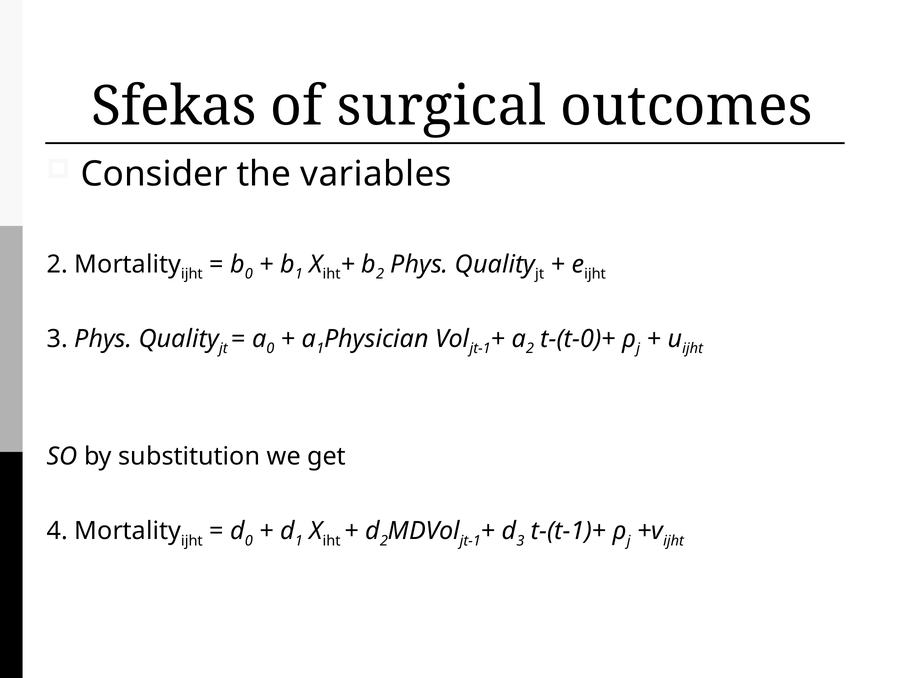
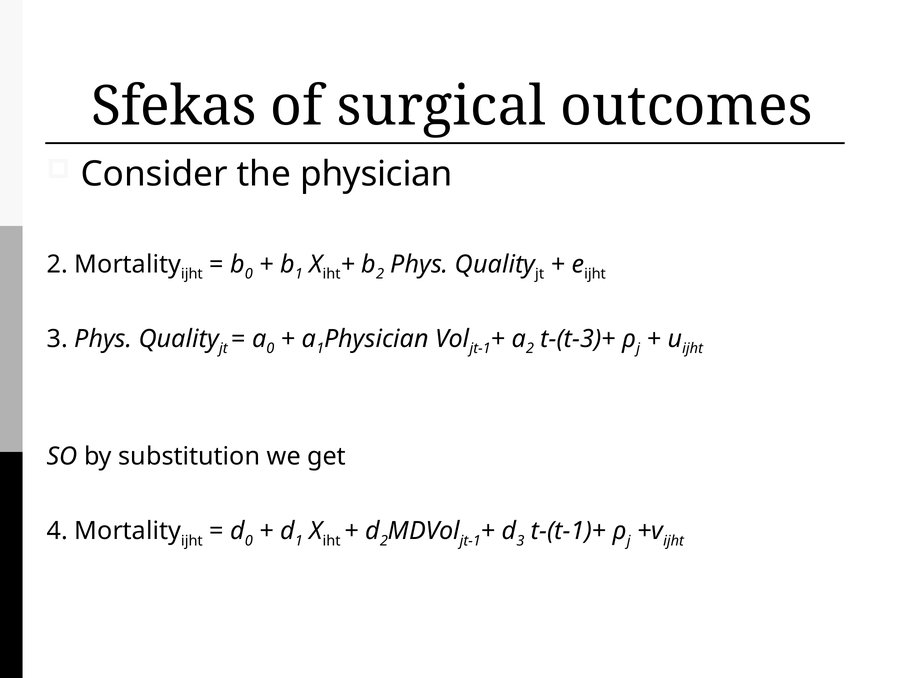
the variables: variables -> physician
t-(t-0)+: t-(t-0)+ -> t-(t-3)+
